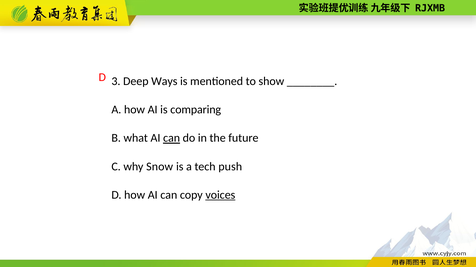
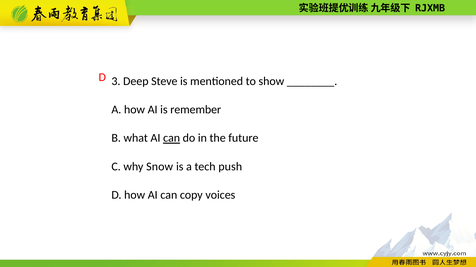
Ways: Ways -> Steve
comparing: comparing -> remember
voices underline: present -> none
